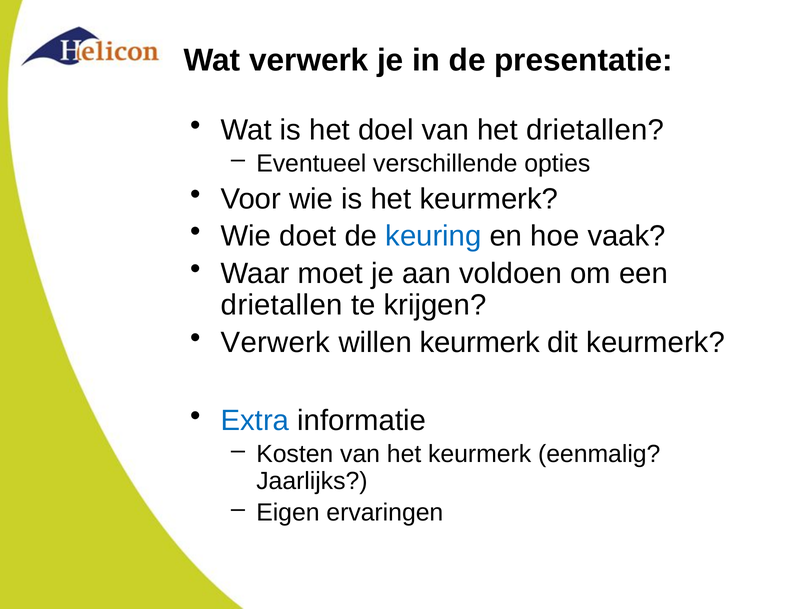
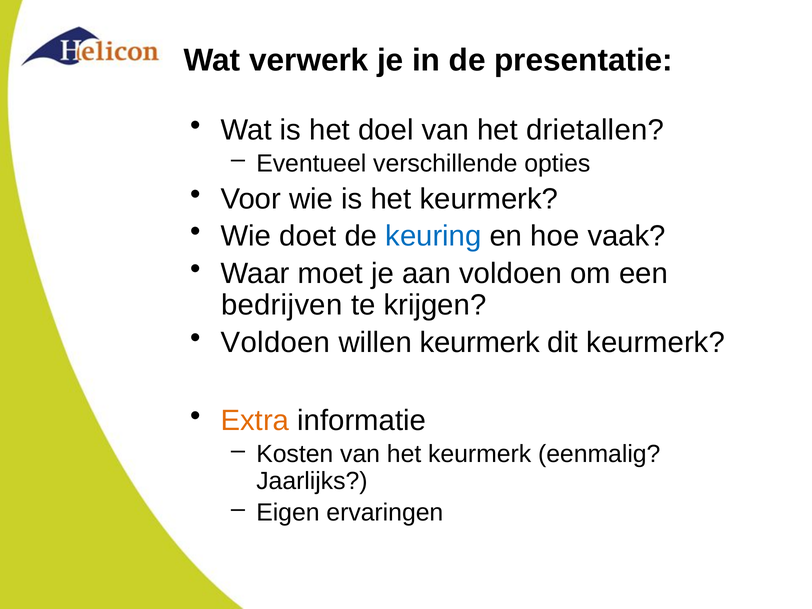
drietallen at (282, 305): drietallen -> bedrijven
Verwerk at (275, 343): Verwerk -> Voldoen
Extra colour: blue -> orange
